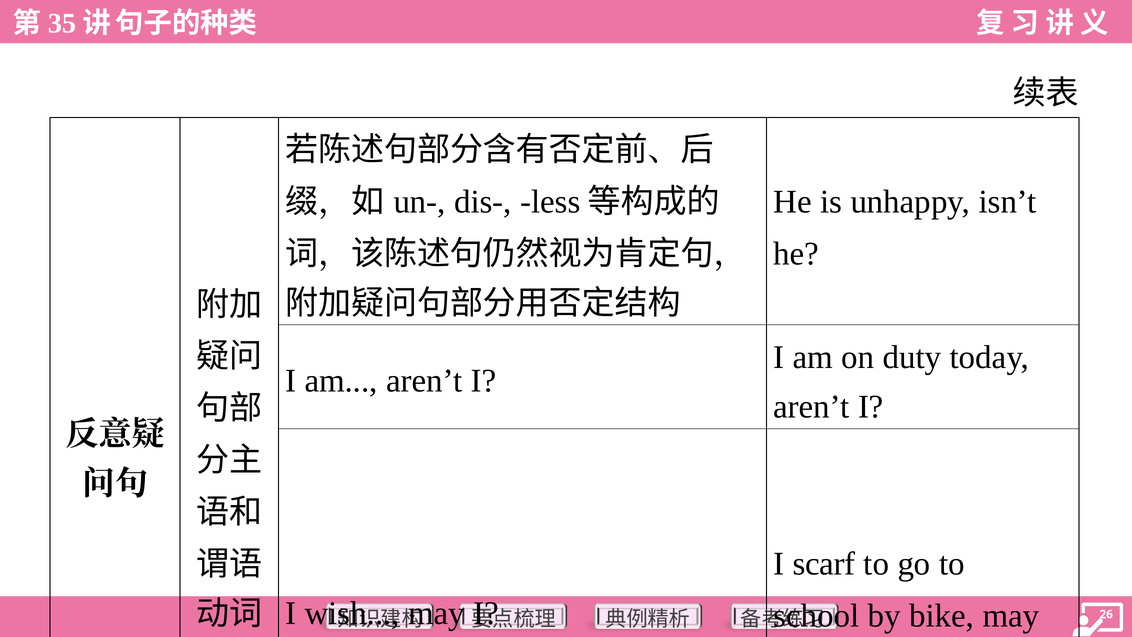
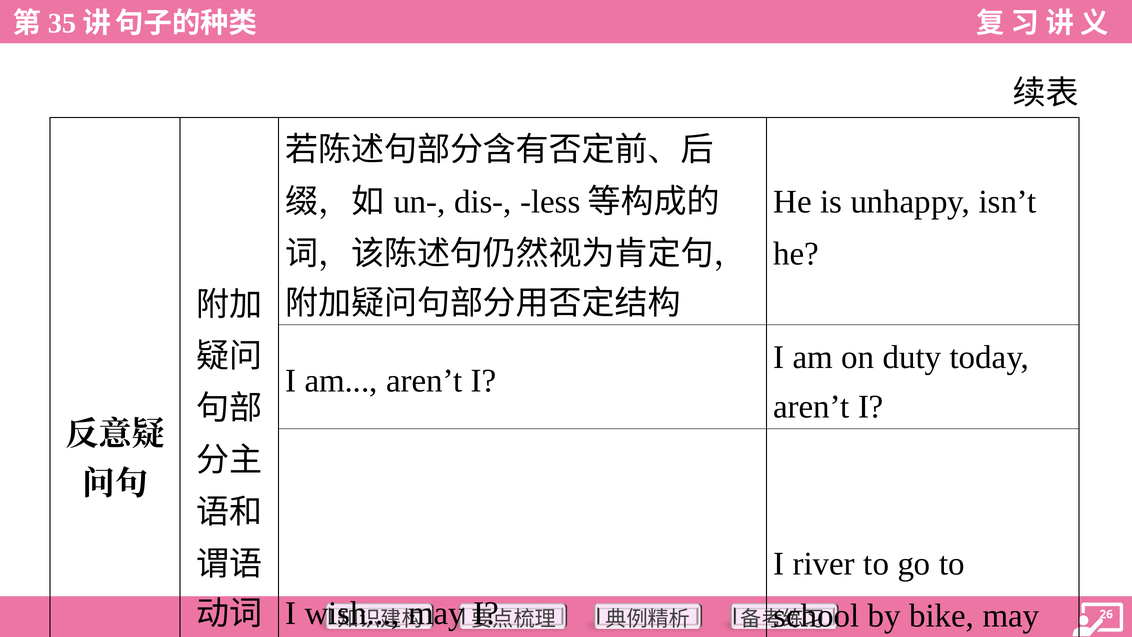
scarf: scarf -> river
